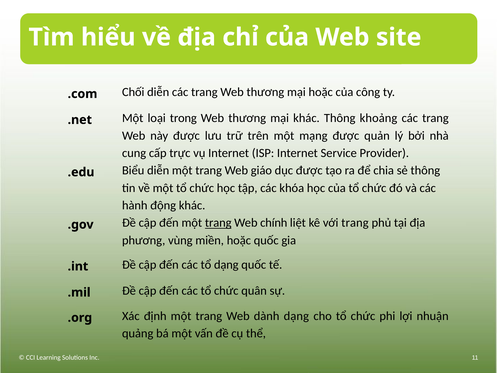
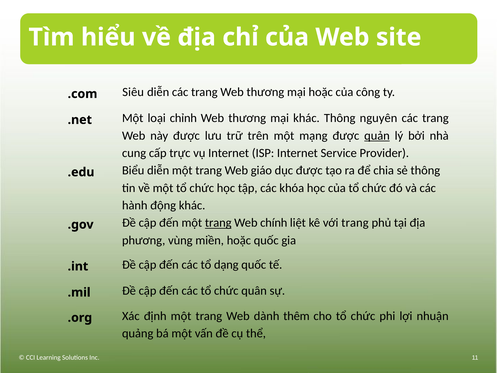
Chối: Chối -> Siêu
trong: trong -> chỉnh
khoảng: khoảng -> nguyên
quản underline: none -> present
dành dạng: dạng -> thêm
